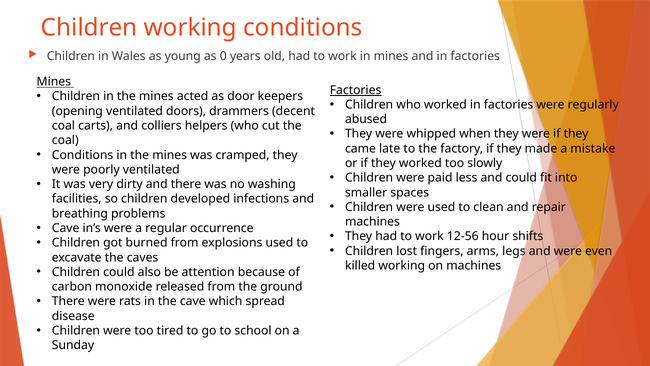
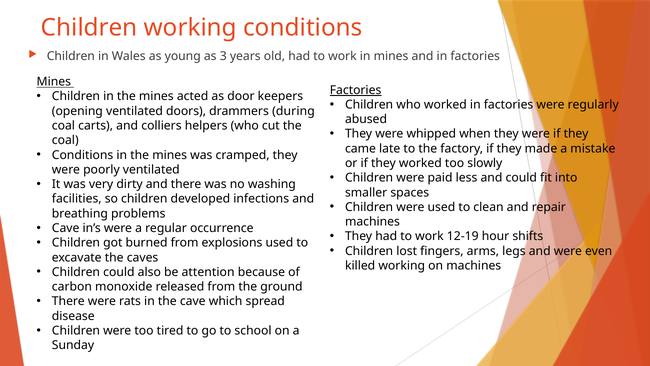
0: 0 -> 3
decent: decent -> during
12-56: 12-56 -> 12-19
